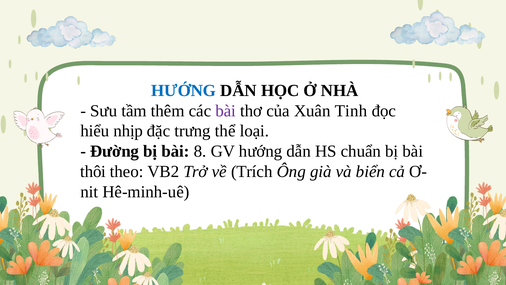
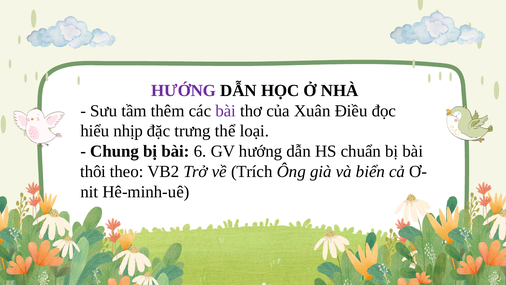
HƯỚNG at (184, 90) colour: blue -> purple
Tinh: Tinh -> Điều
Đường: Đường -> Chung
8: 8 -> 6
